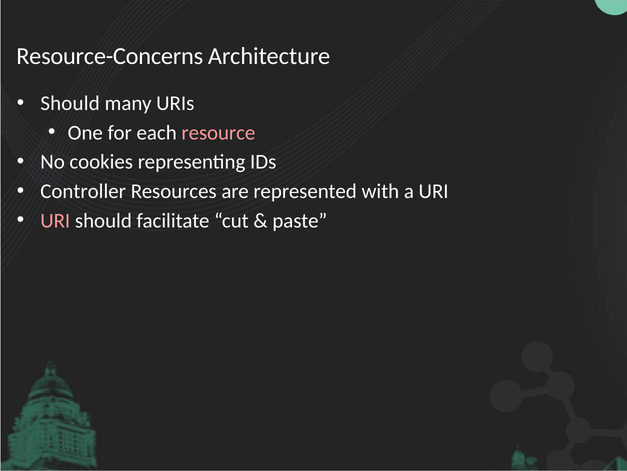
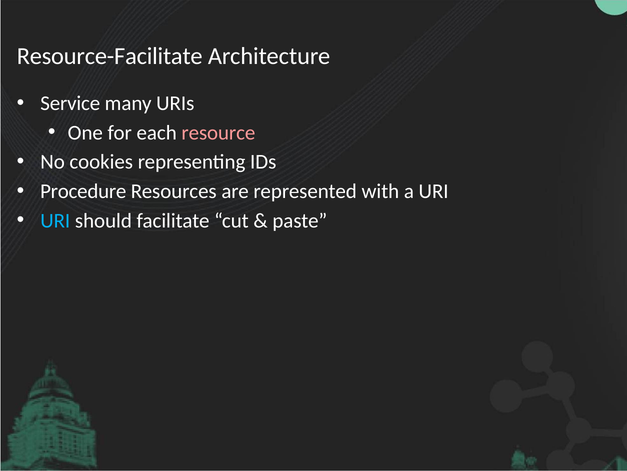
Resource-Concerns: Resource-Concerns -> Resource-Facilitate
Should at (70, 103): Should -> Service
Controller: Controller -> Procedure
URI at (55, 220) colour: pink -> light blue
